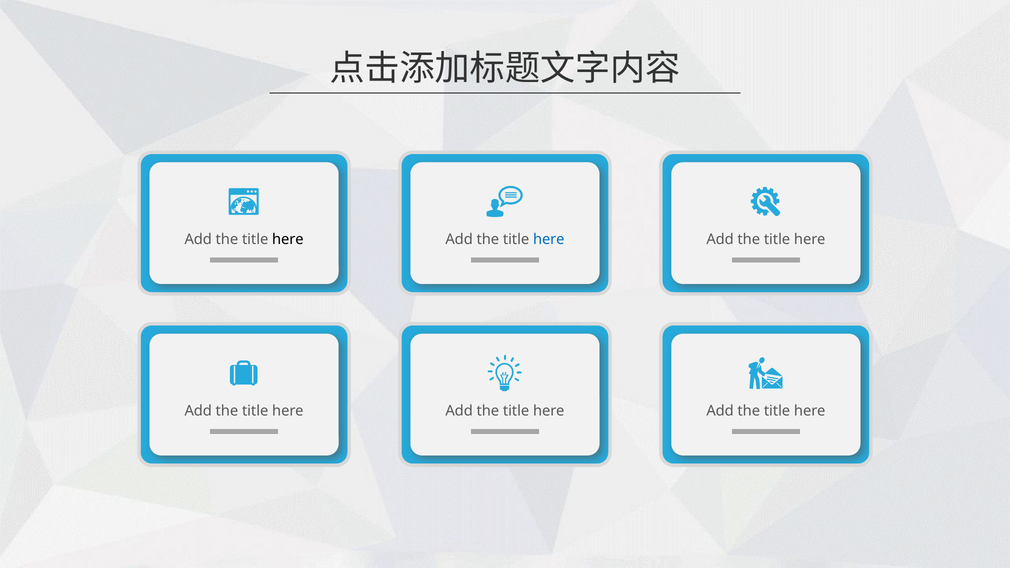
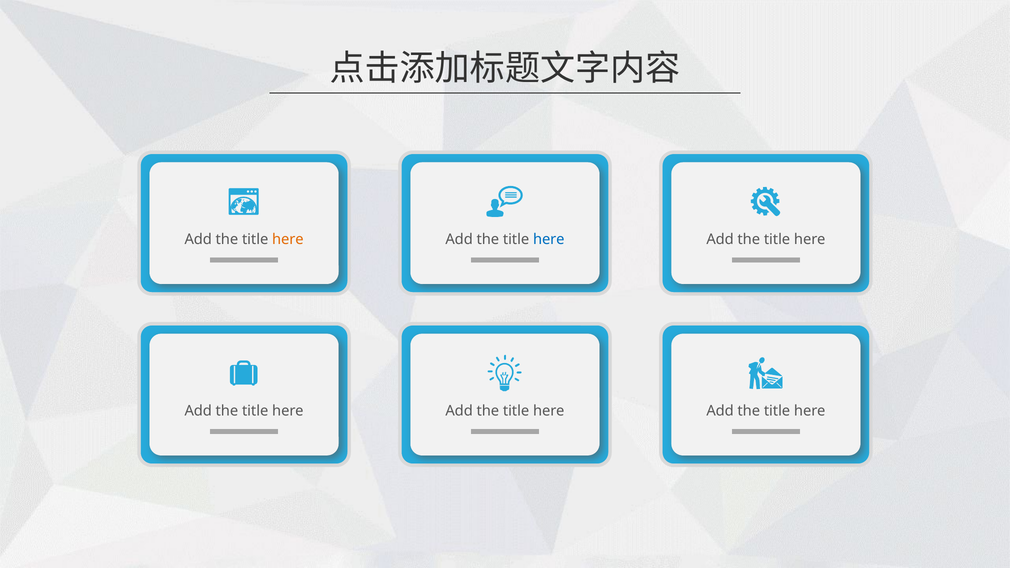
here at (288, 239) colour: black -> orange
